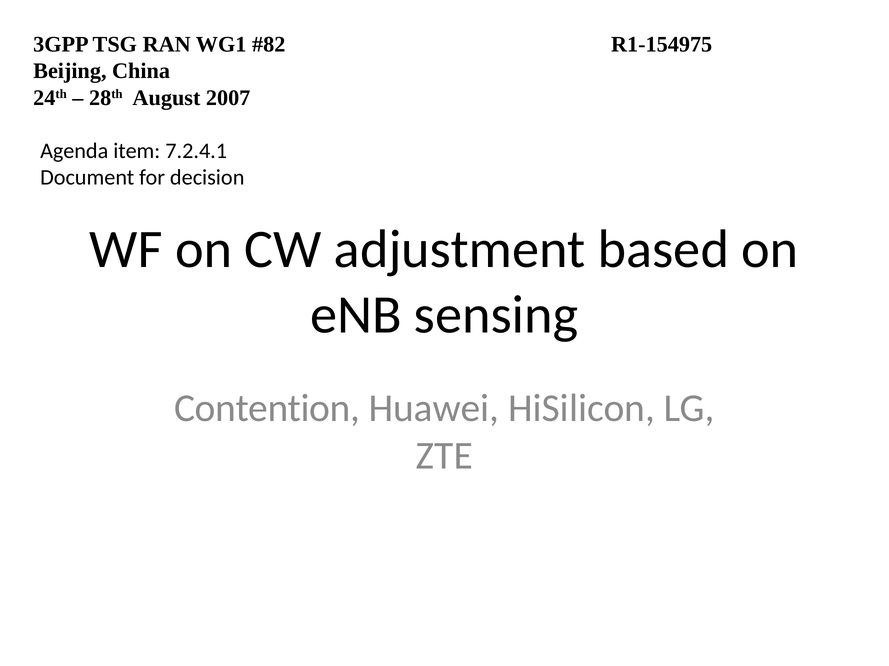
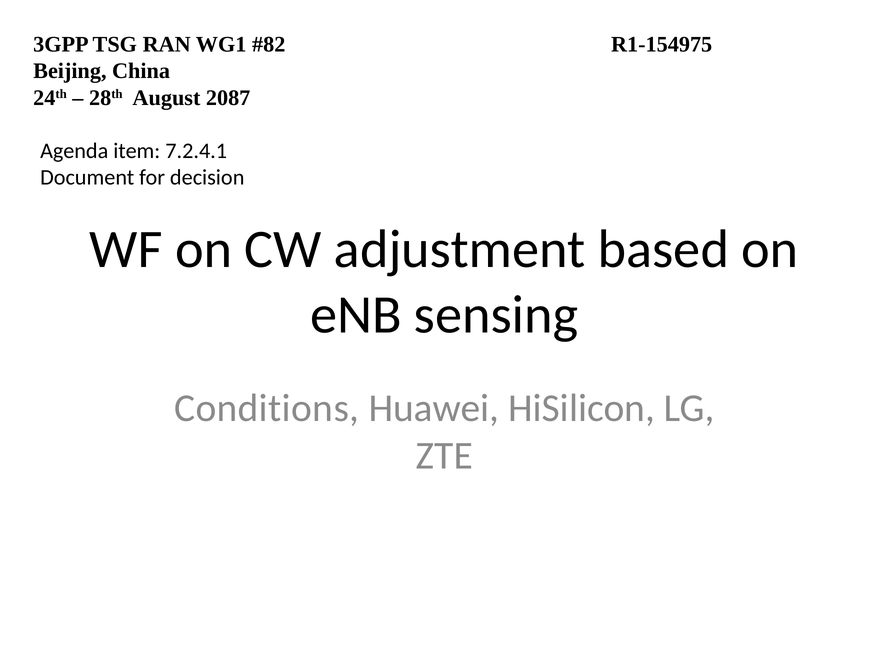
2007: 2007 -> 2087
Contention: Contention -> Conditions
